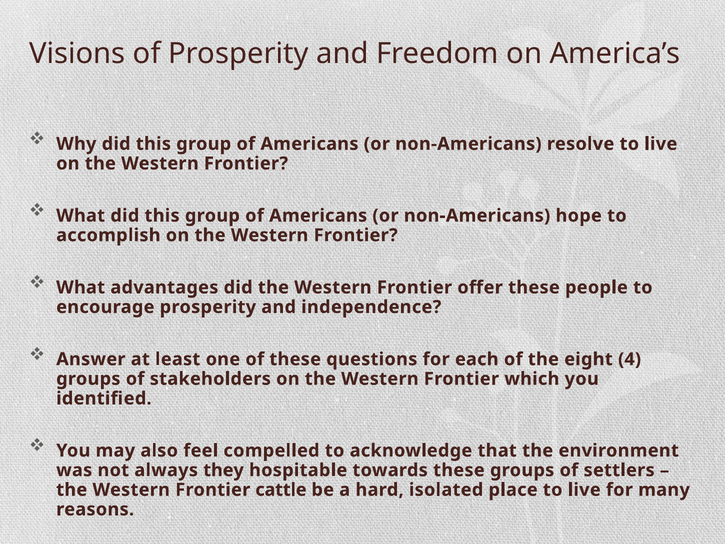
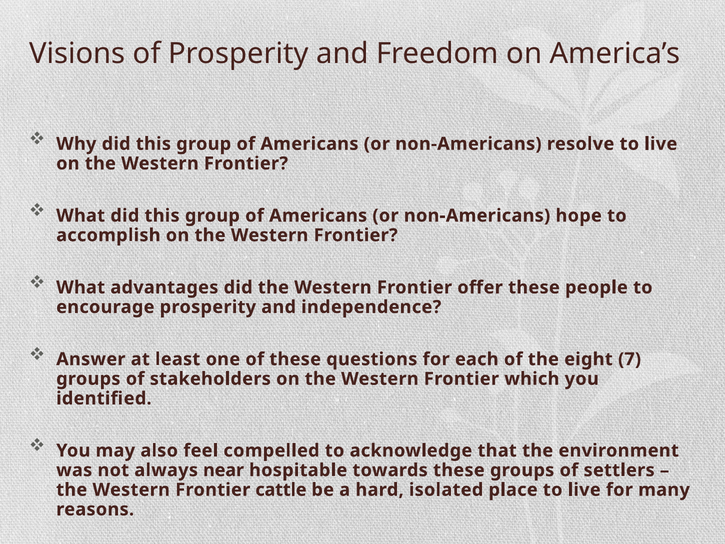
4: 4 -> 7
they: they -> near
